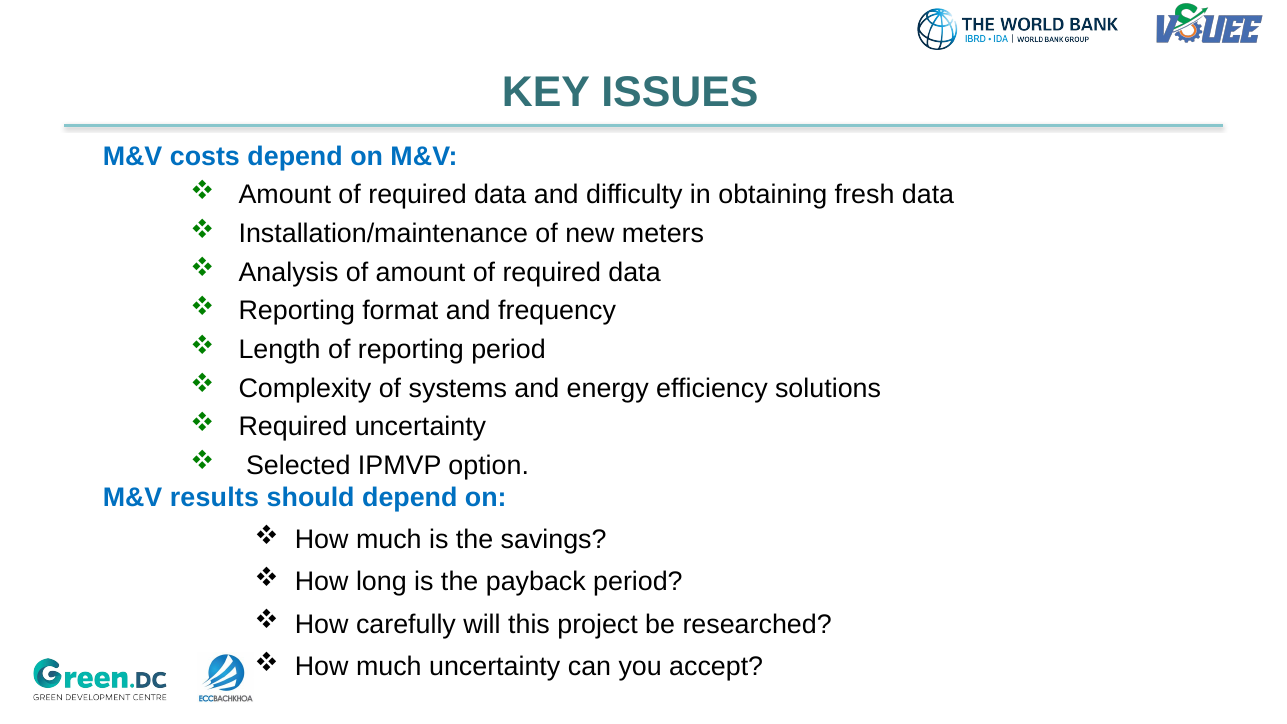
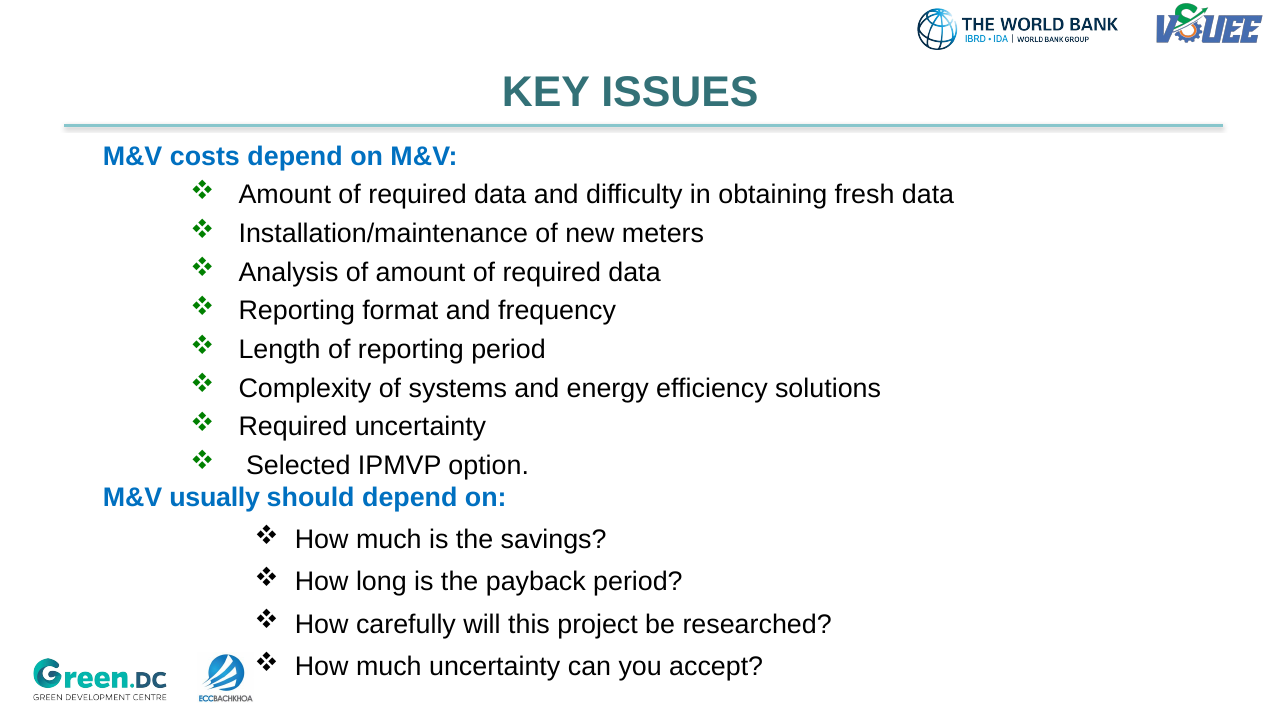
results: results -> usually
